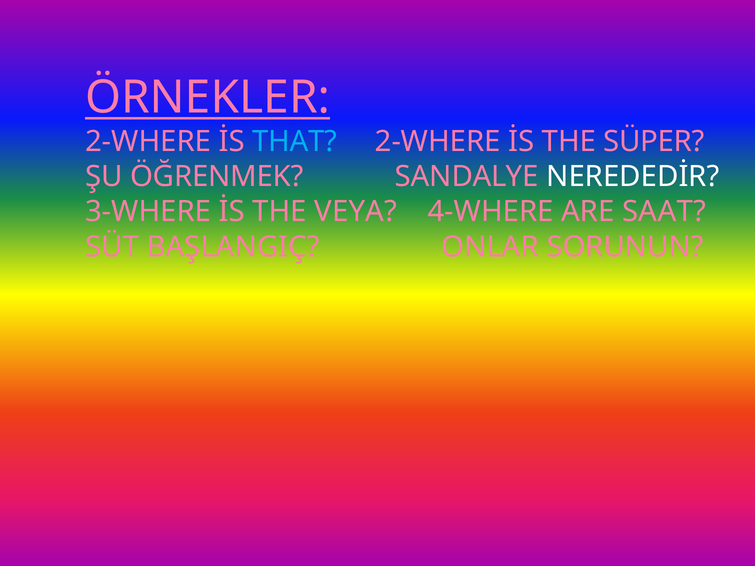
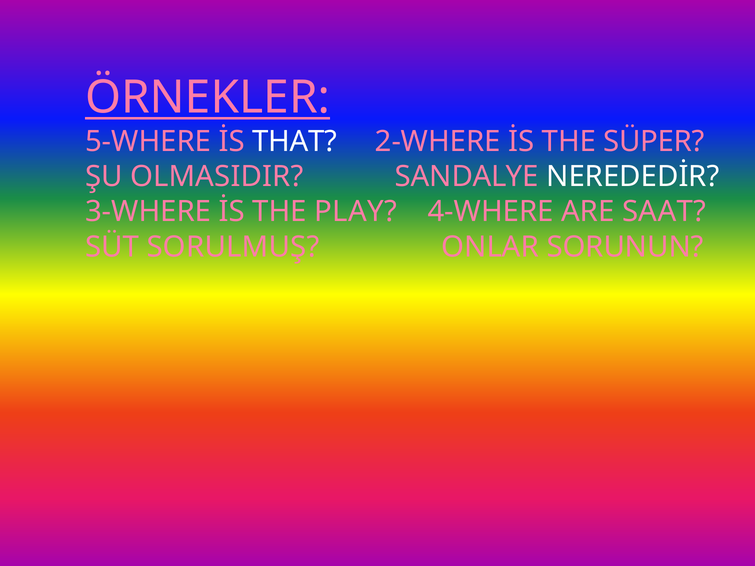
2-WHERE at (148, 141): 2-WHERE -> 5-WHERE
THAT colour: light blue -> white
ÖĞRENMEK: ÖĞRENMEK -> OLMASIDIR
VEYA: VEYA -> PLAY
BAŞLANGIÇ: BAŞLANGIÇ -> SORULMUŞ
